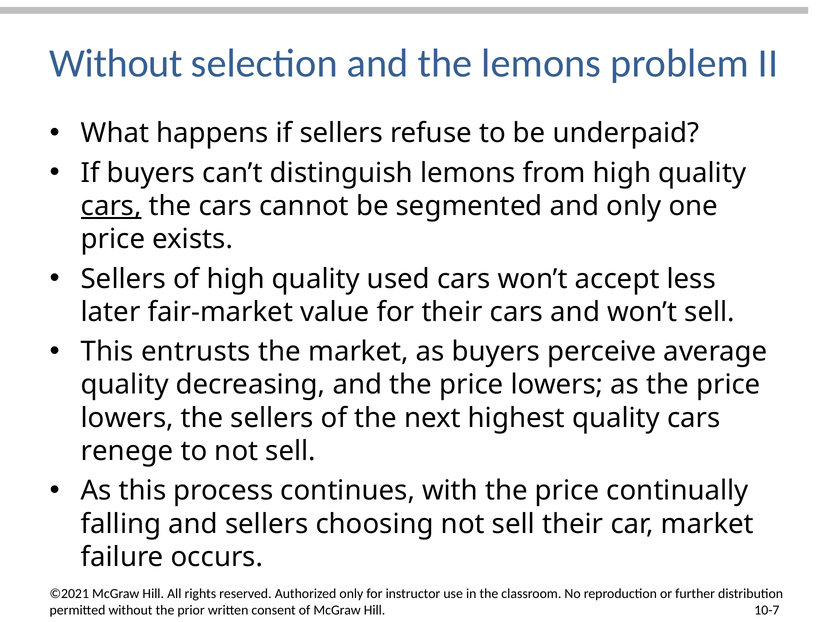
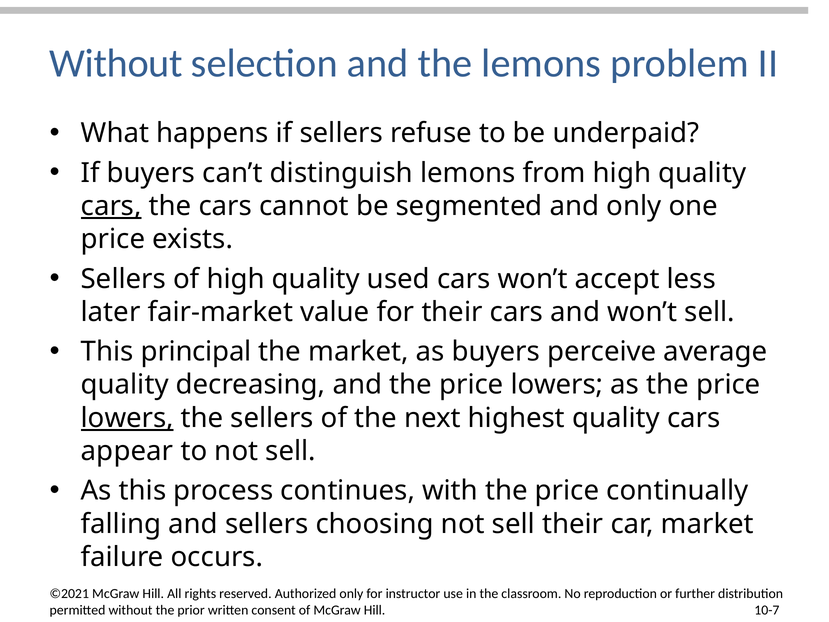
entrusts: entrusts -> principal
lowers at (127, 418) underline: none -> present
renege: renege -> appear
